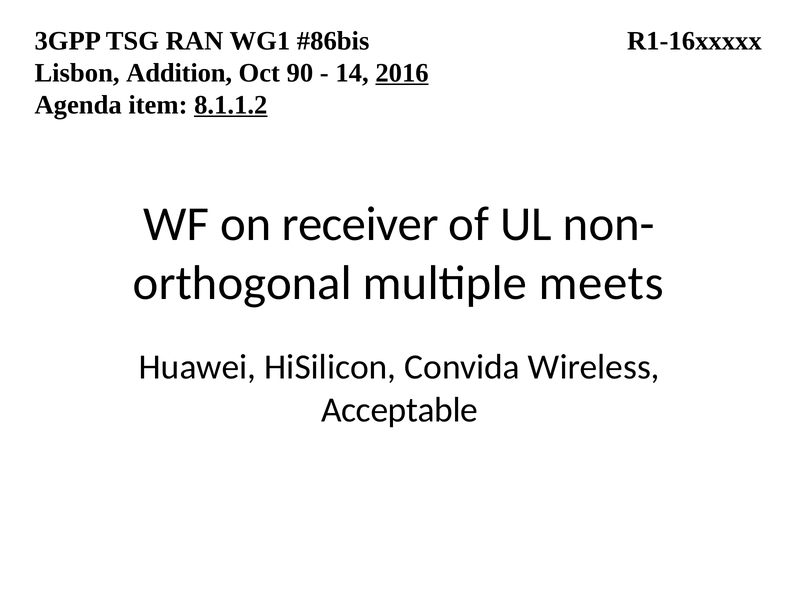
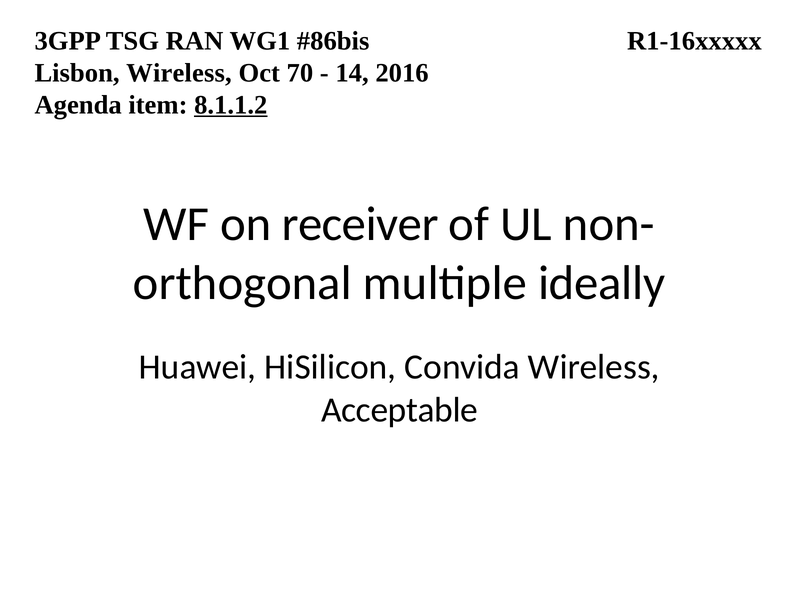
Lisbon Addition: Addition -> Wireless
90: 90 -> 70
2016 underline: present -> none
meets: meets -> ideally
